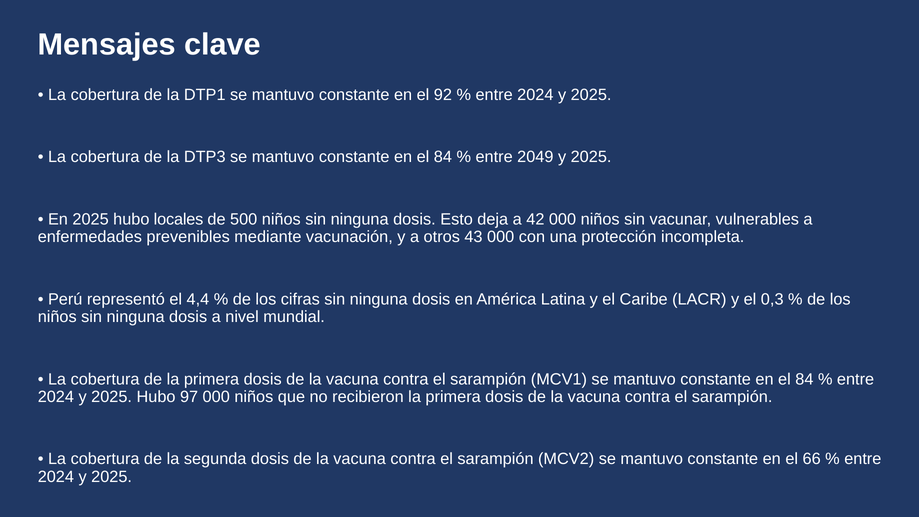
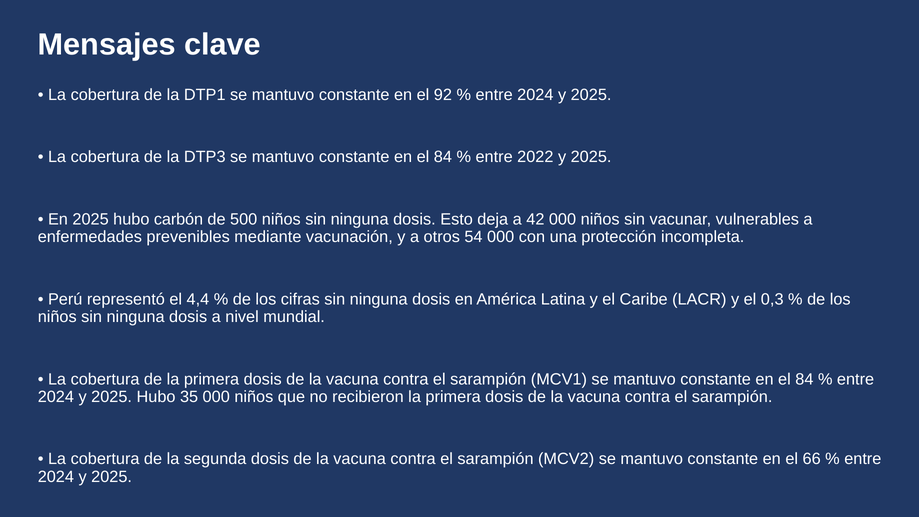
2049: 2049 -> 2022
locales: locales -> carbón
43: 43 -> 54
97: 97 -> 35
